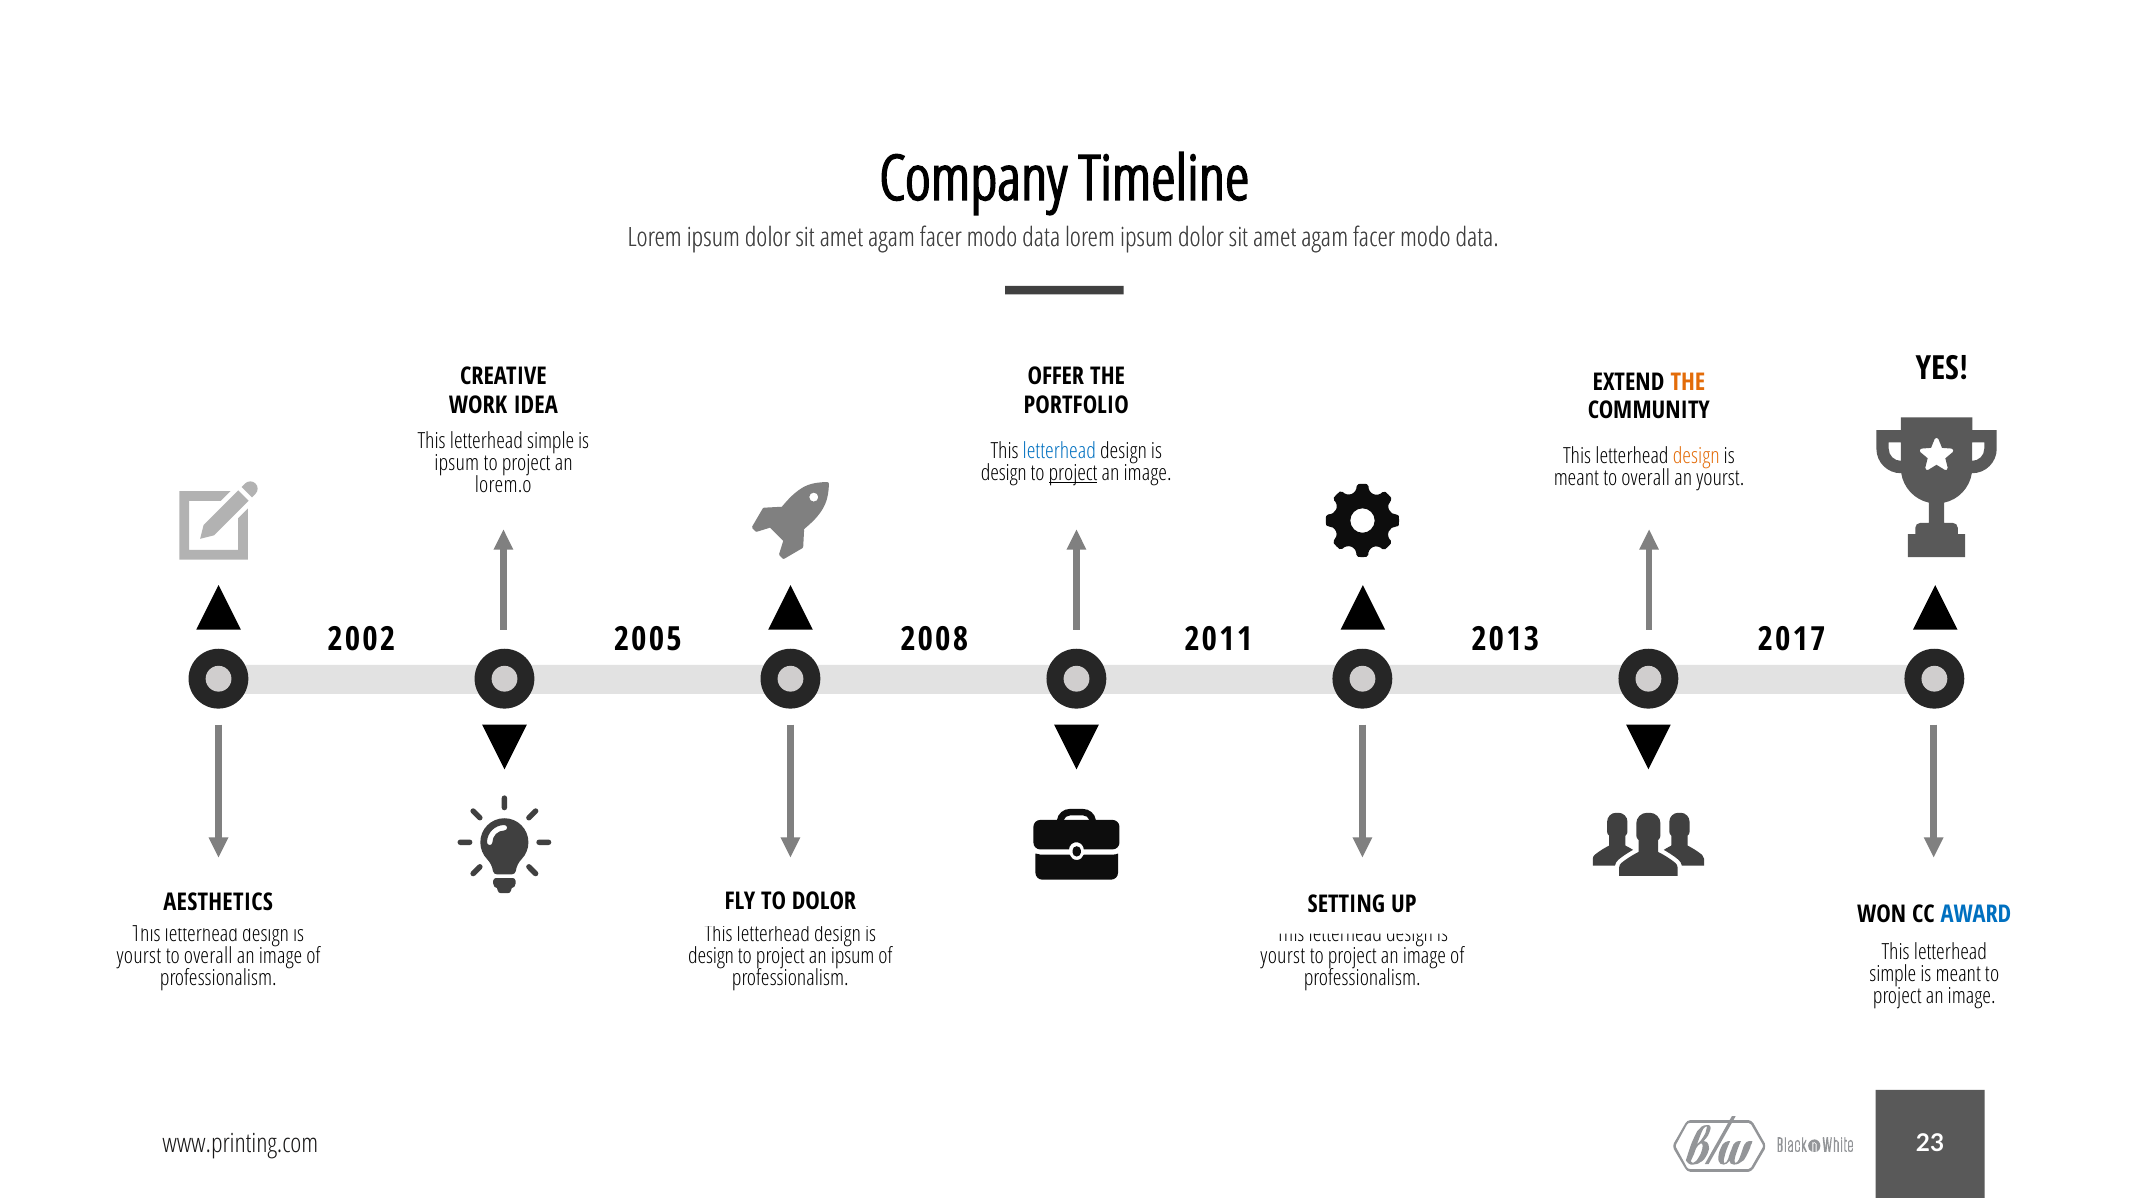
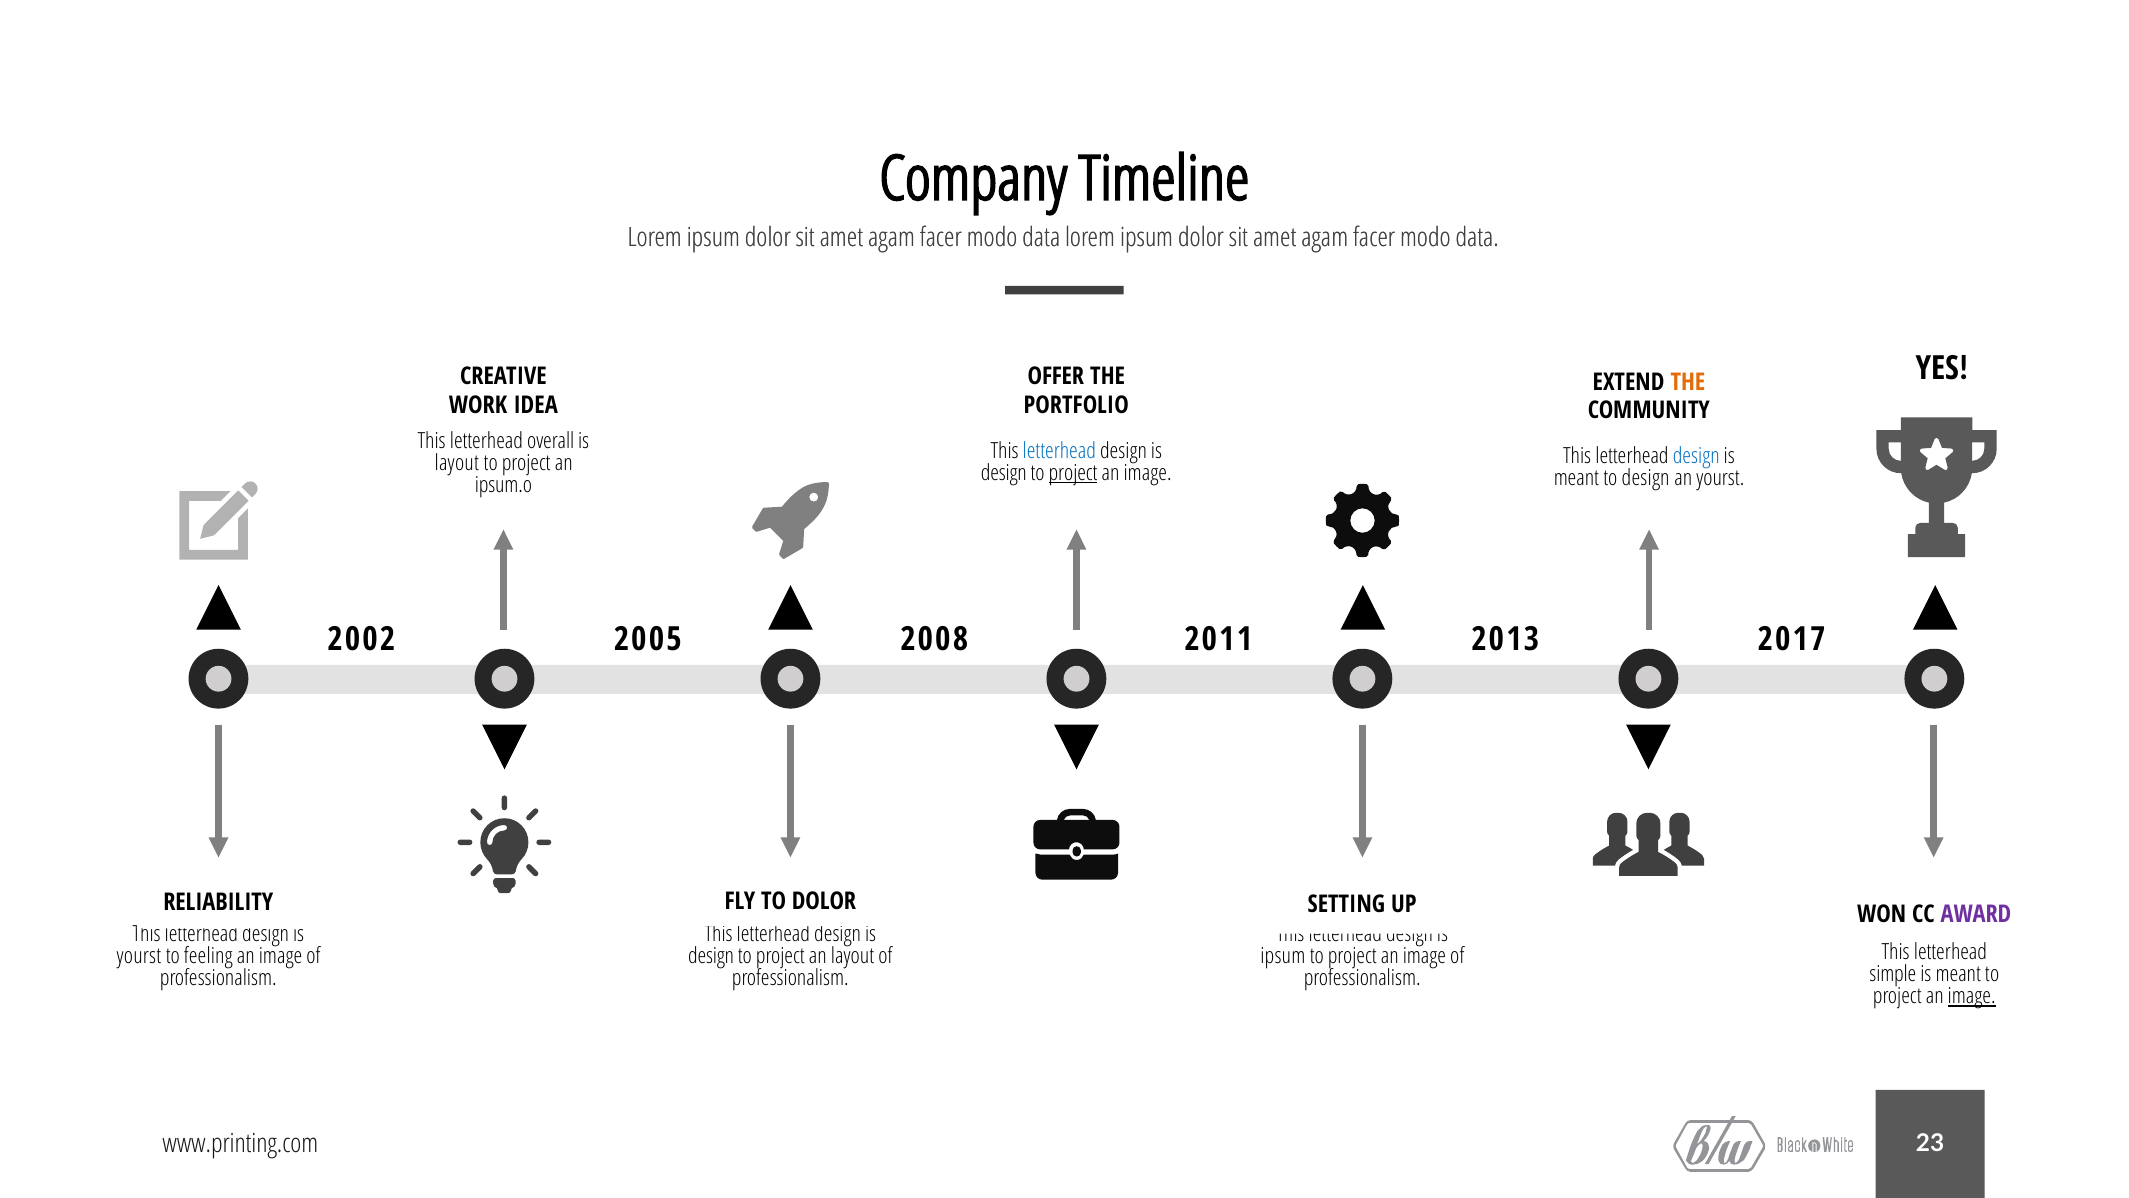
simple at (551, 441): simple -> overall
design at (1696, 456) colour: orange -> blue
ipsum at (457, 463): ipsum -> layout
meant to overall: overall -> design
lorem.o: lorem.o -> ipsum.o
AESTHETICS: AESTHETICS -> RELIABILITY
AWARD colour: blue -> purple
overall at (208, 956): overall -> feeling
an ipsum: ipsum -> layout
yourst at (1283, 956): yourst -> ipsum
image at (1972, 996) underline: none -> present
